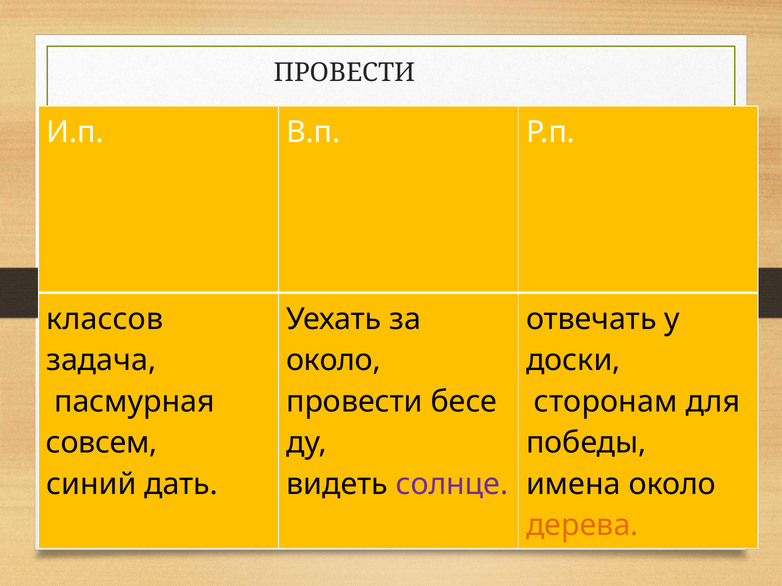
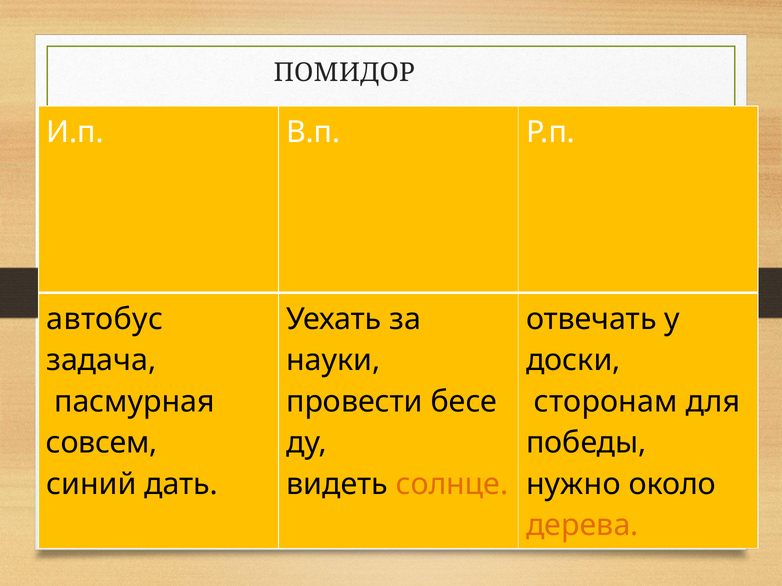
ПРОВЕСТИ at (345, 73): ПРОВЕСТИ -> ПОМИДОР
классов: классов -> автобус
около at (333, 361): около -> науки
солнце colour: purple -> orange
имена: имена -> нужно
